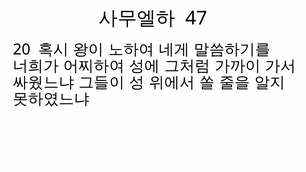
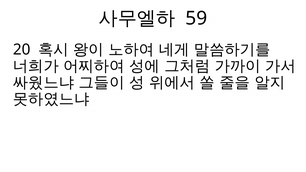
47: 47 -> 59
